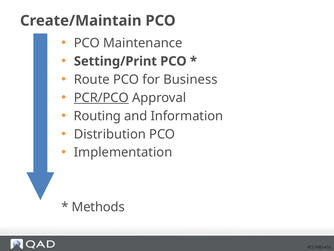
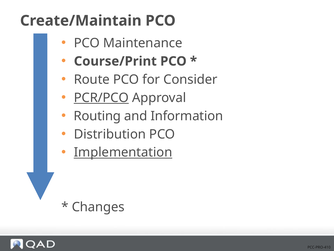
Setting/Print: Setting/Print -> Course/Print
Business: Business -> Consider
Implementation underline: none -> present
Methods: Methods -> Changes
